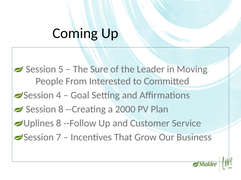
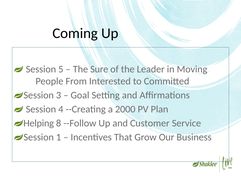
4: 4 -> 3
Session 8: 8 -> 4
Uplines: Uplines -> Helping
7: 7 -> 1
